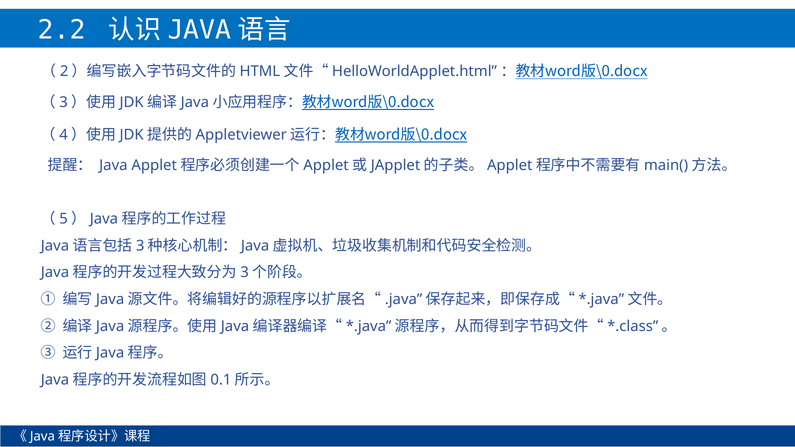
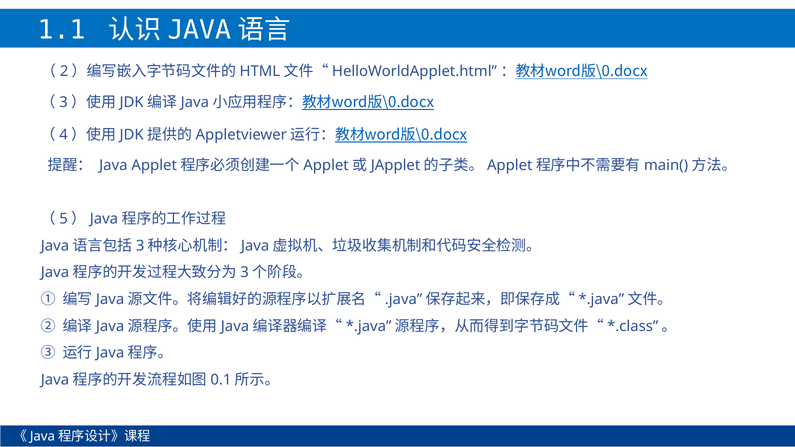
2.2: 2.2 -> 1.1
